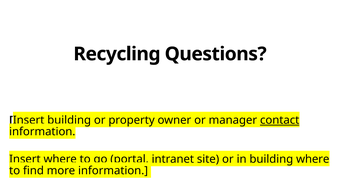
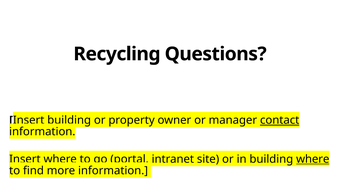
where at (313, 159) underline: none -> present
